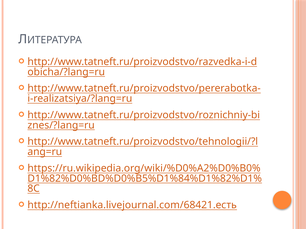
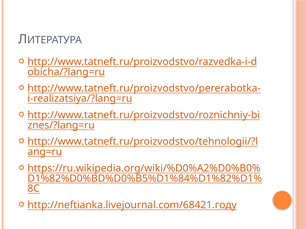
http://neftianka.livejournal.com/68421.есть: http://neftianka.livejournal.com/68421.есть -> http://neftianka.livejournal.com/68421.году
